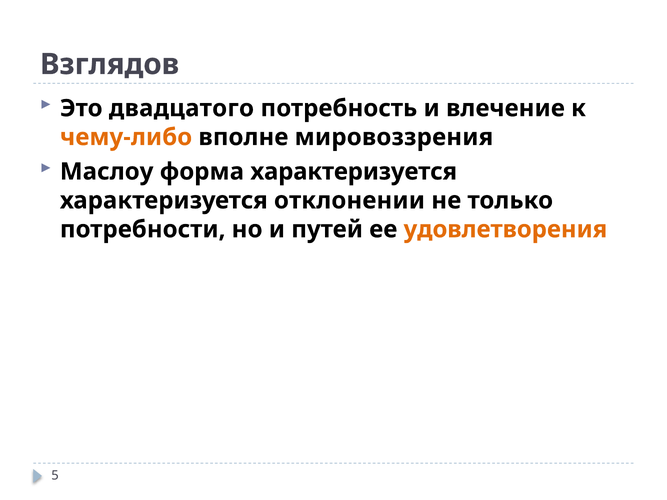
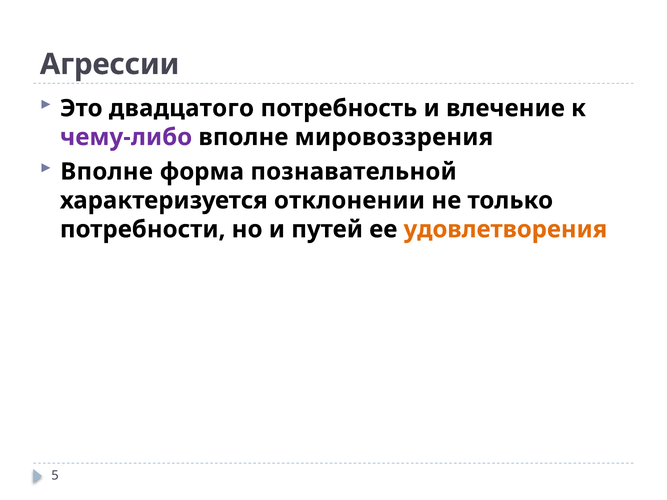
Взглядов: Взглядов -> Агрессии
чему-либо colour: orange -> purple
Маслоу at (107, 172): Маслоу -> Вполне
форма характеризуется: характеризуется -> познавательной
